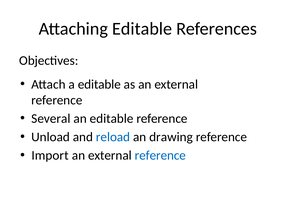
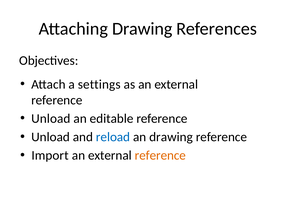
Attaching Editable: Editable -> Drawing
a editable: editable -> settings
Several at (51, 119): Several -> Unload
reference at (160, 155) colour: blue -> orange
